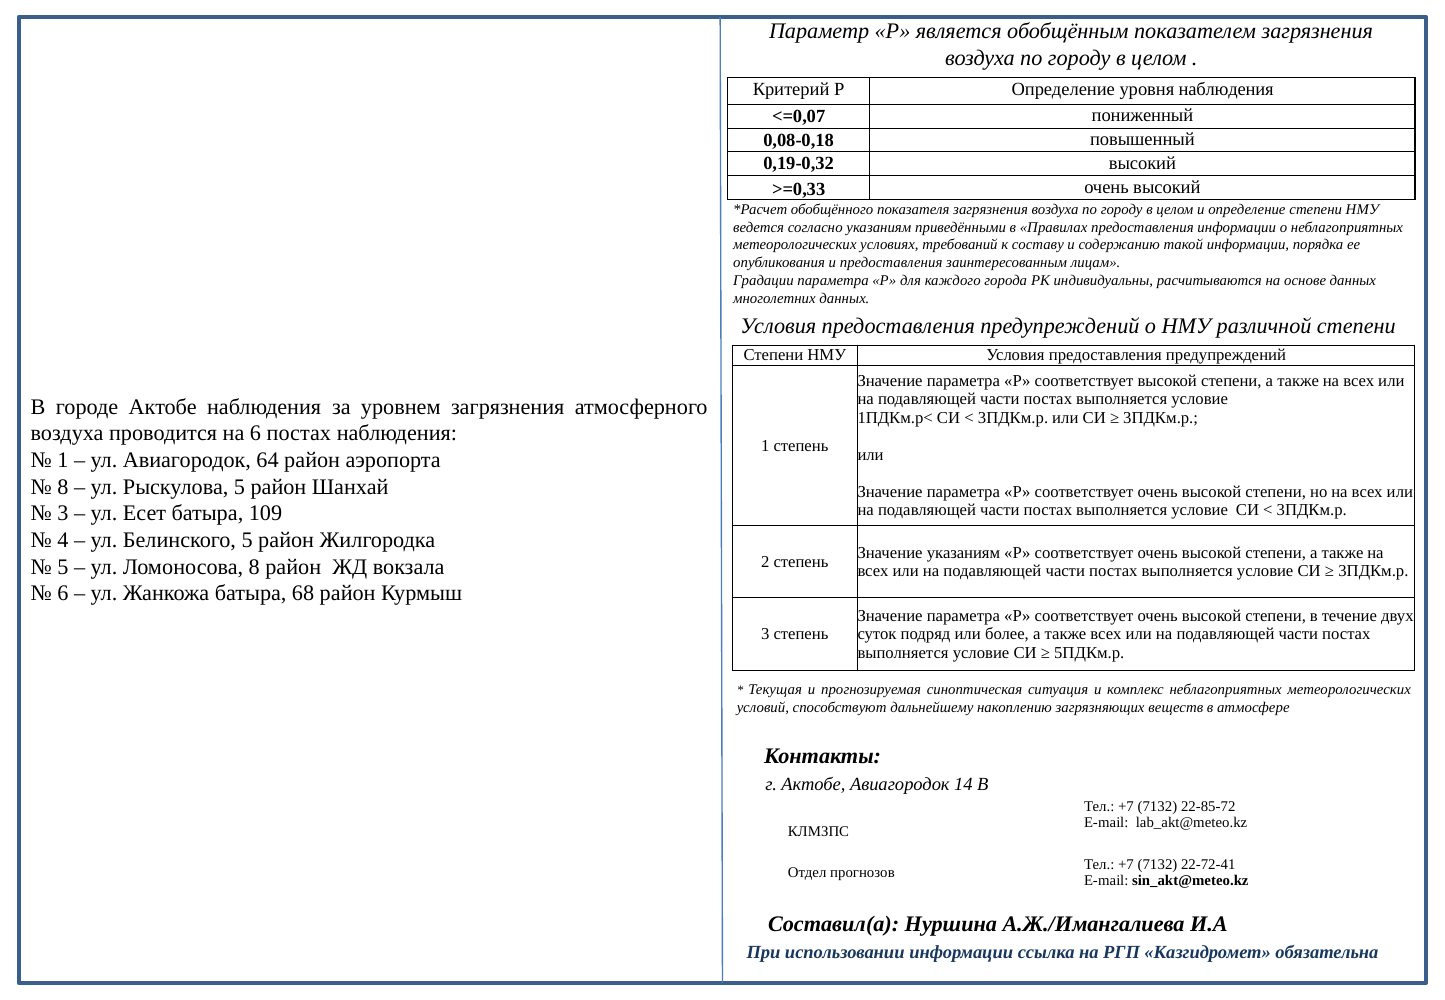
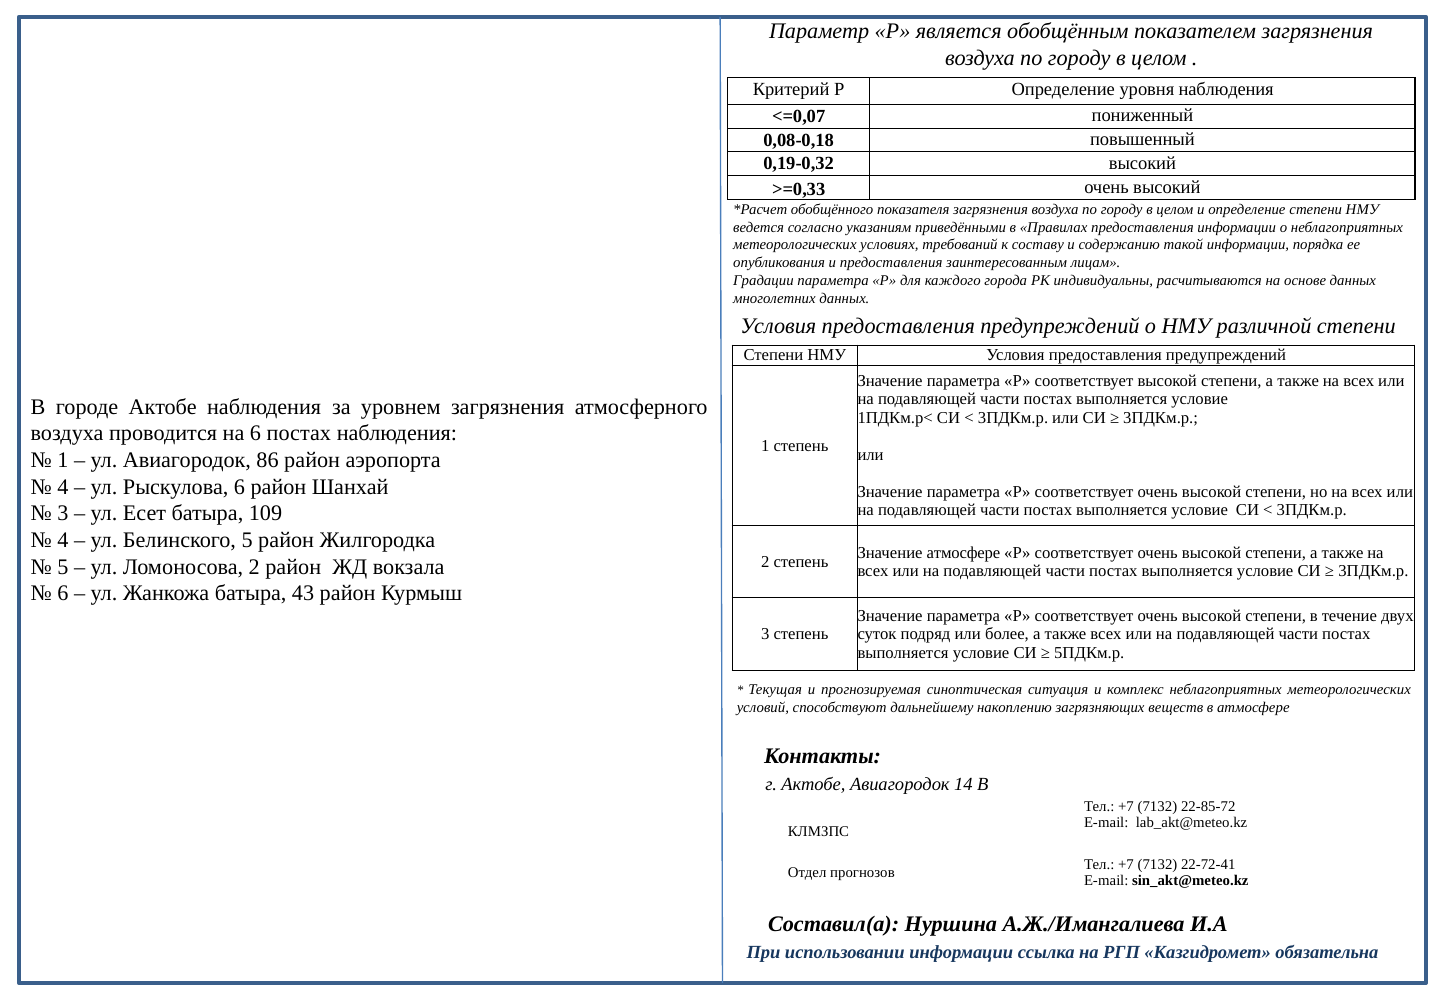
64: 64 -> 86
8 at (63, 487): 8 -> 4
Рыскулова 5: 5 -> 6
Значение указаниям: указаниям -> атмосфере
Ломоносова 8: 8 -> 2
68: 68 -> 43
